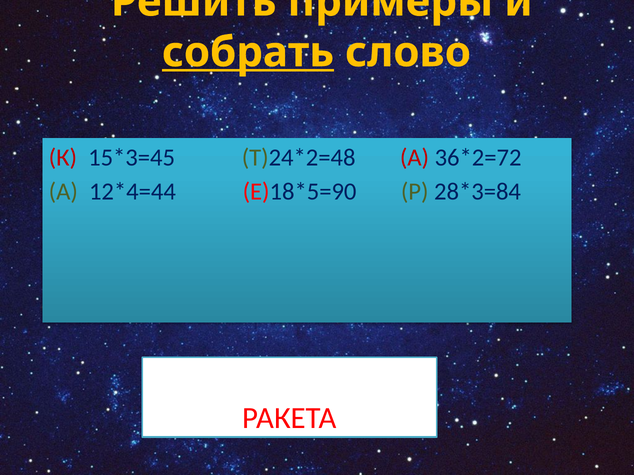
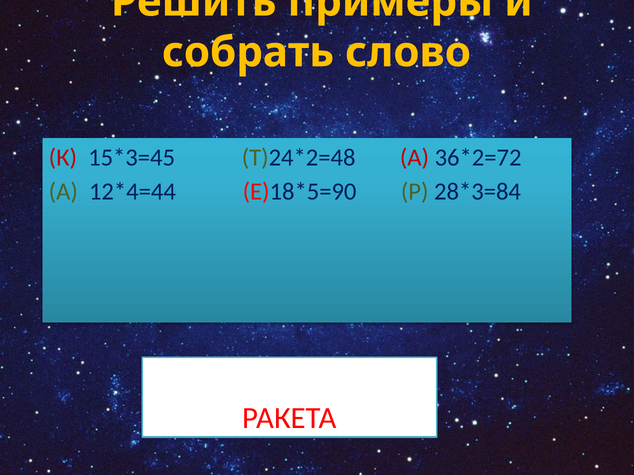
собрать underline: present -> none
